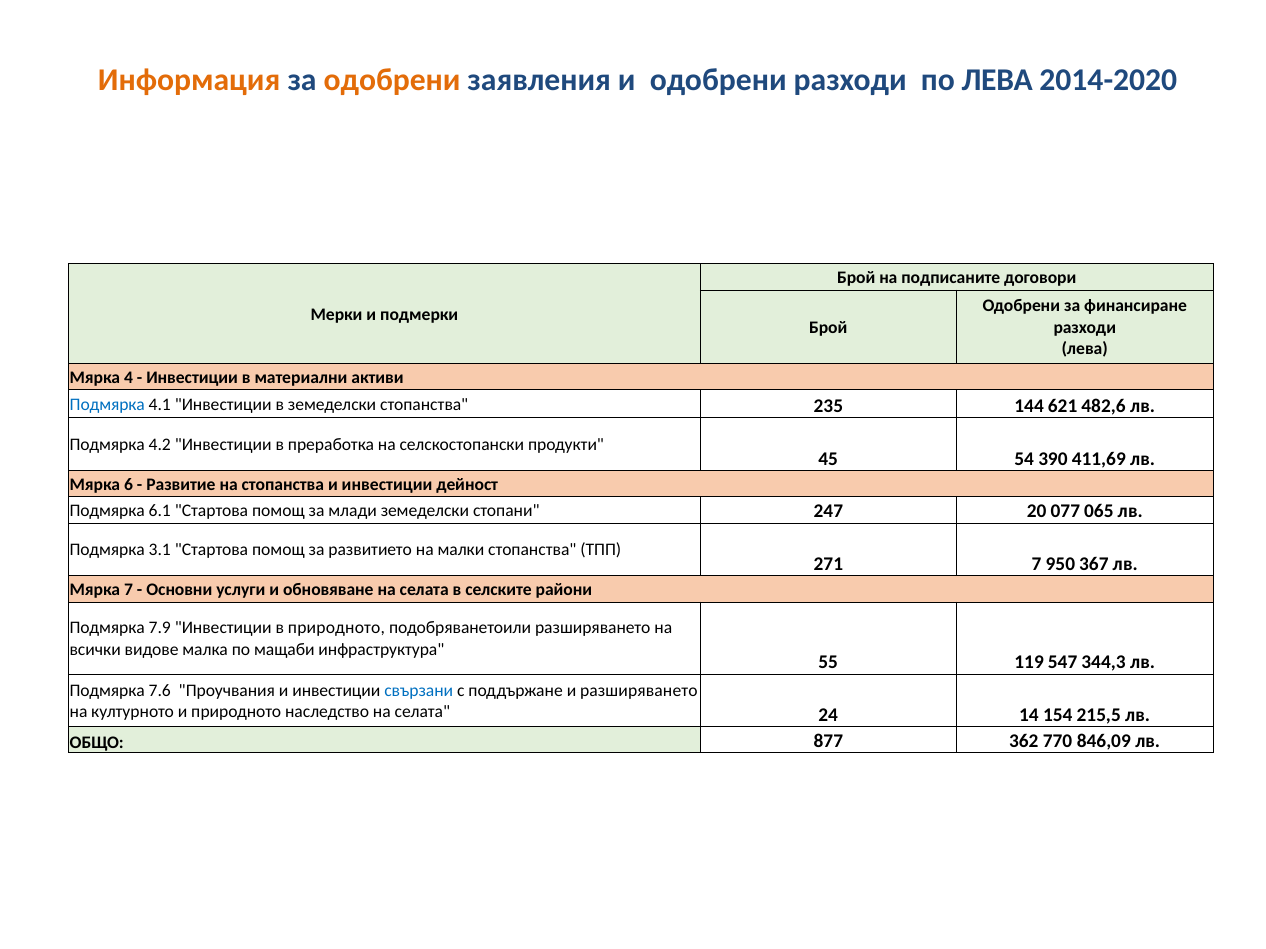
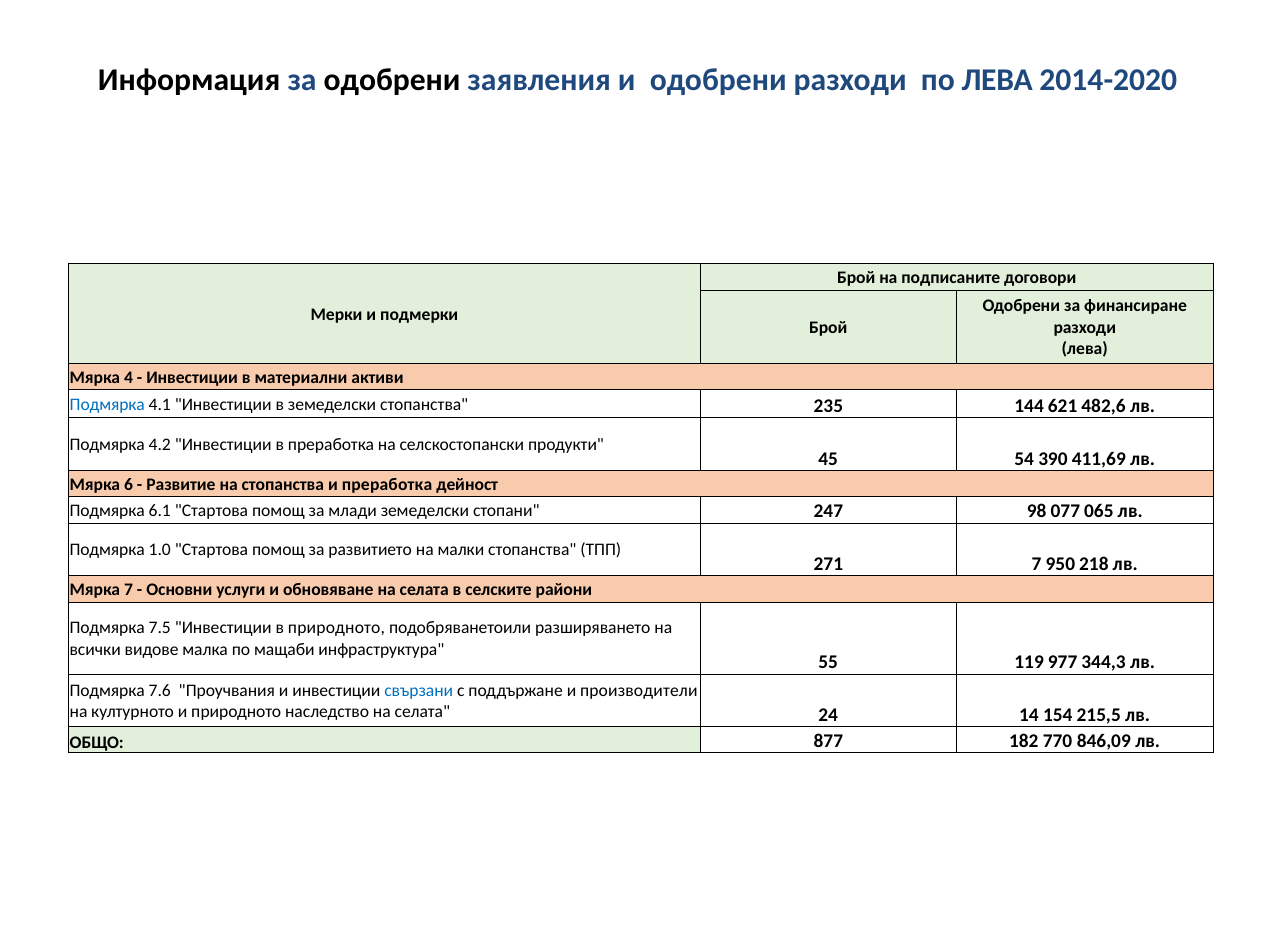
Информация colour: orange -> black
одобрени at (392, 80) colour: orange -> black
стопанства и инвестиции: инвестиции -> преработка
20: 20 -> 98
3.1: 3.1 -> 1.0
367: 367 -> 218
7.9: 7.9 -> 7.5
547: 547 -> 977
и разширяването: разширяването -> производители
362: 362 -> 182
